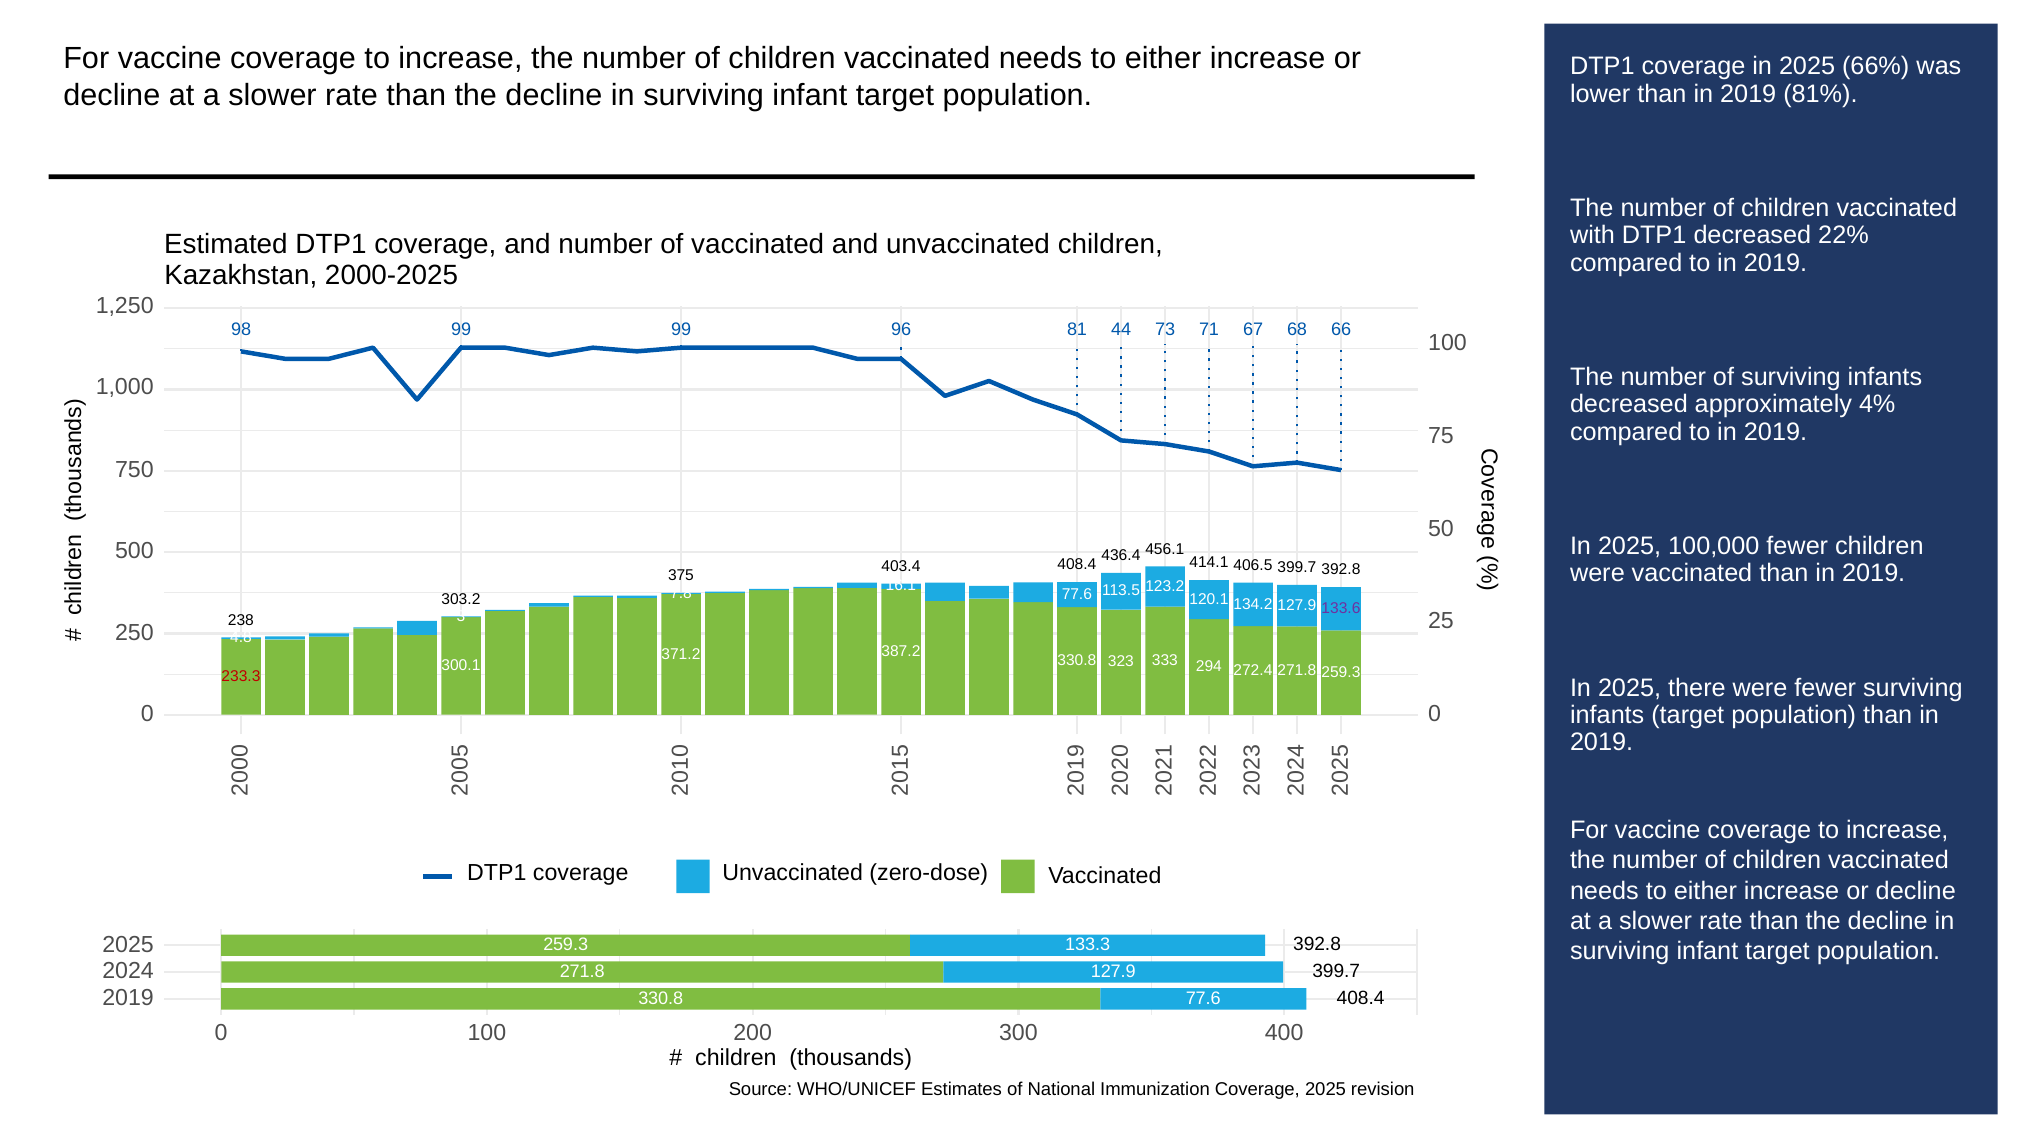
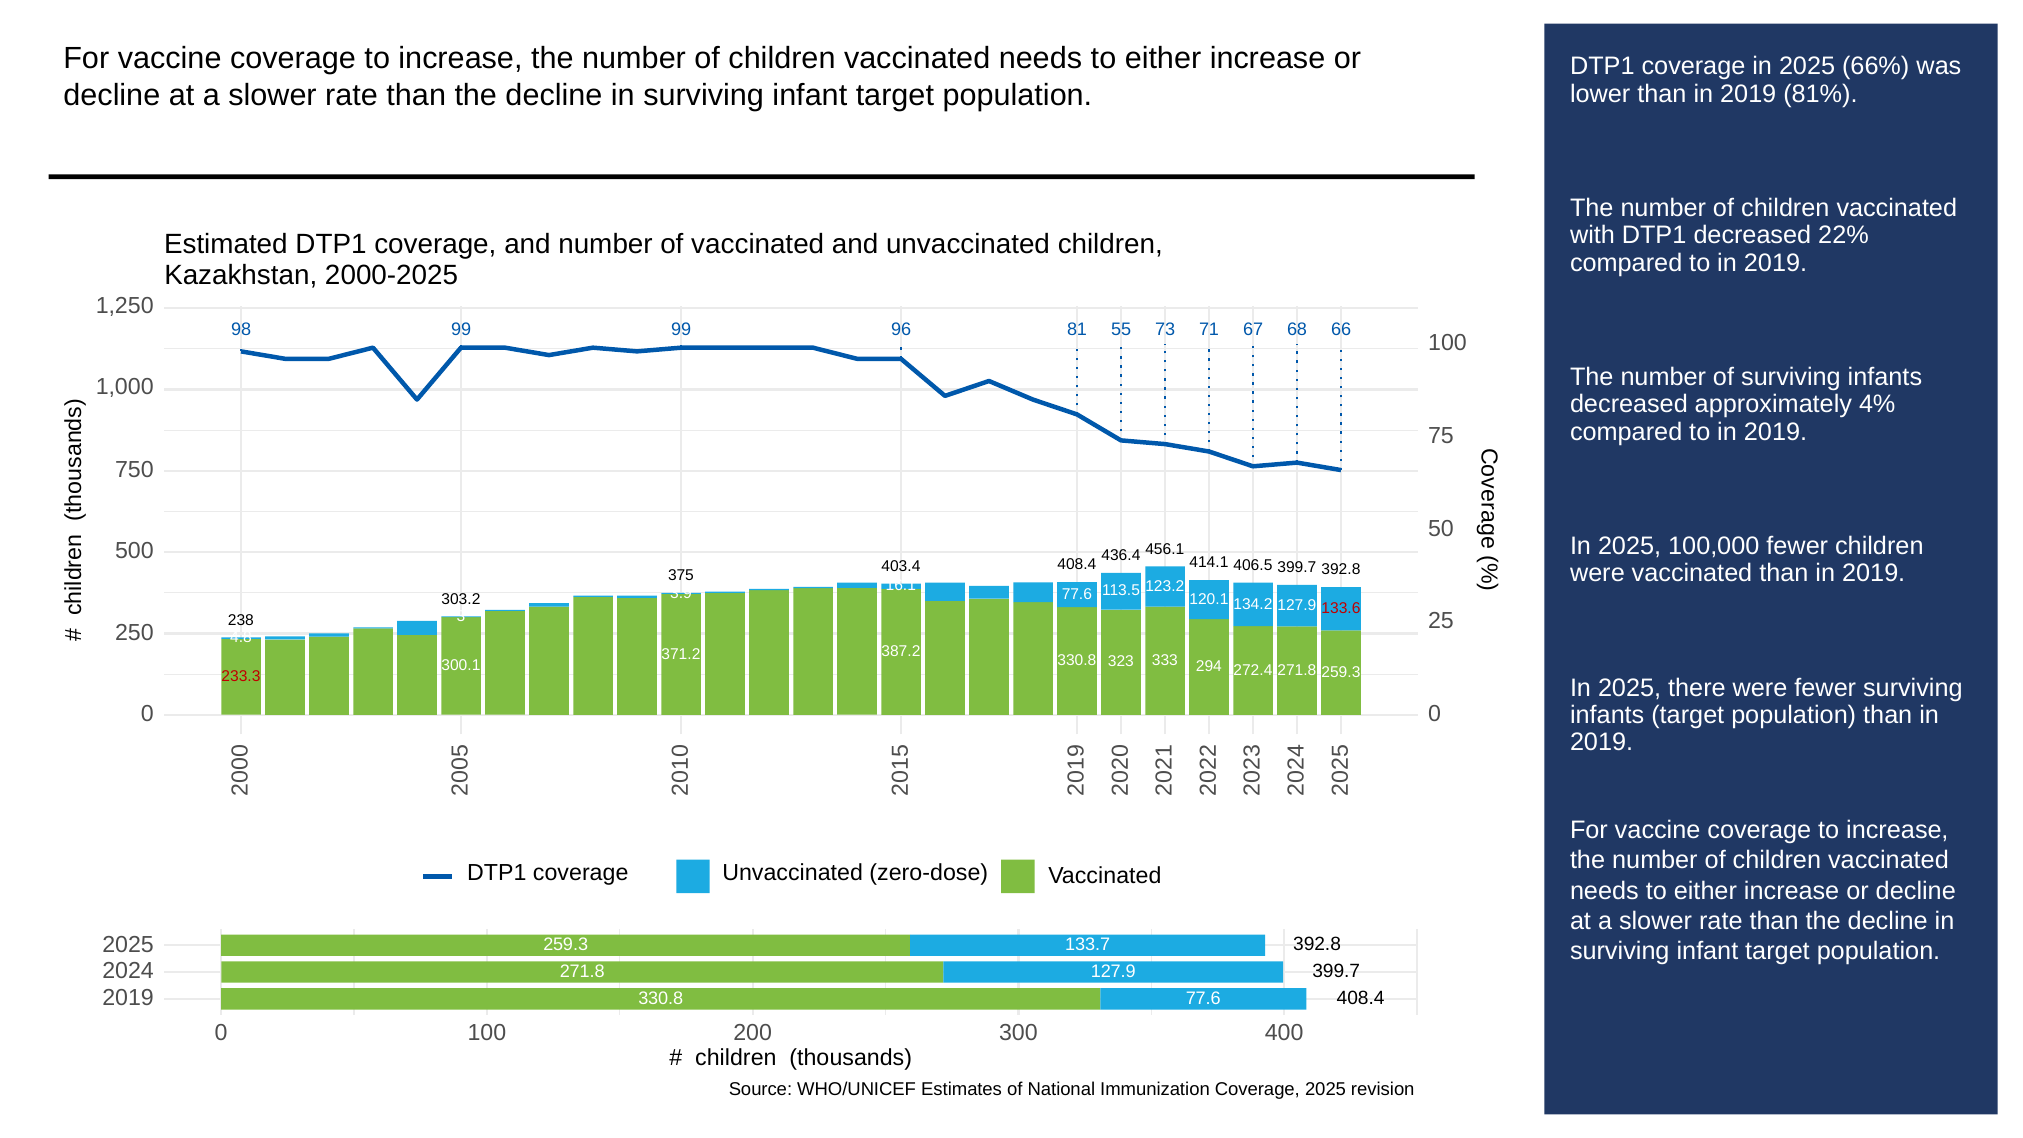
44: 44 -> 55
7.8: 7.8 -> 3.9
133.6 colour: purple -> red
133.3: 133.3 -> 133.7
